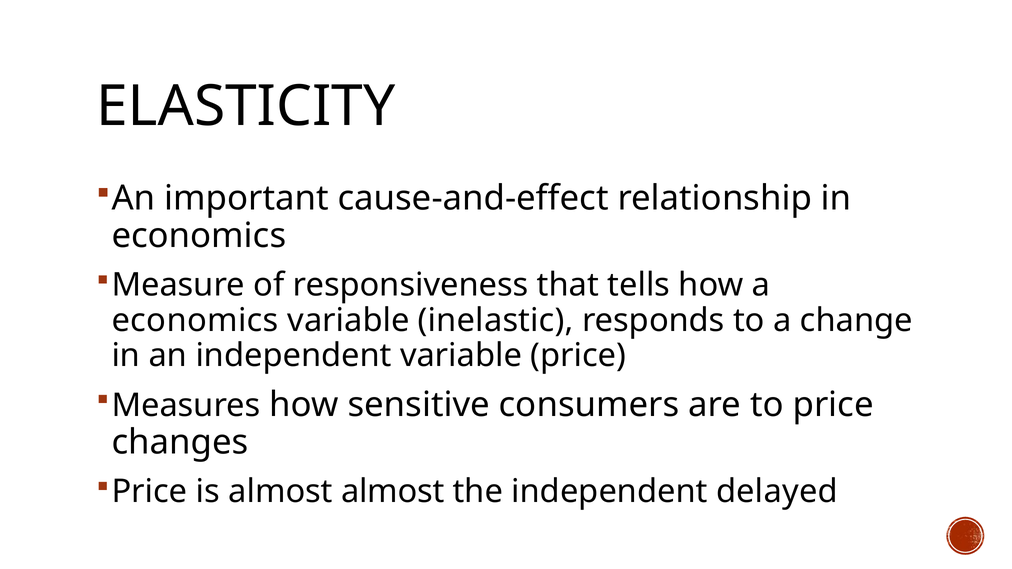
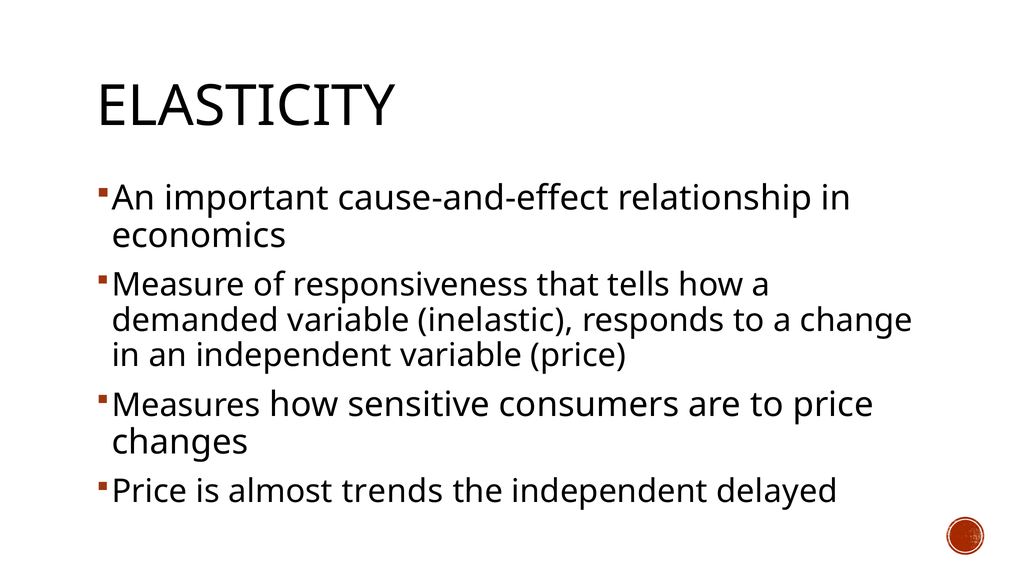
economics at (195, 320): economics -> demanded
almost almost: almost -> trends
